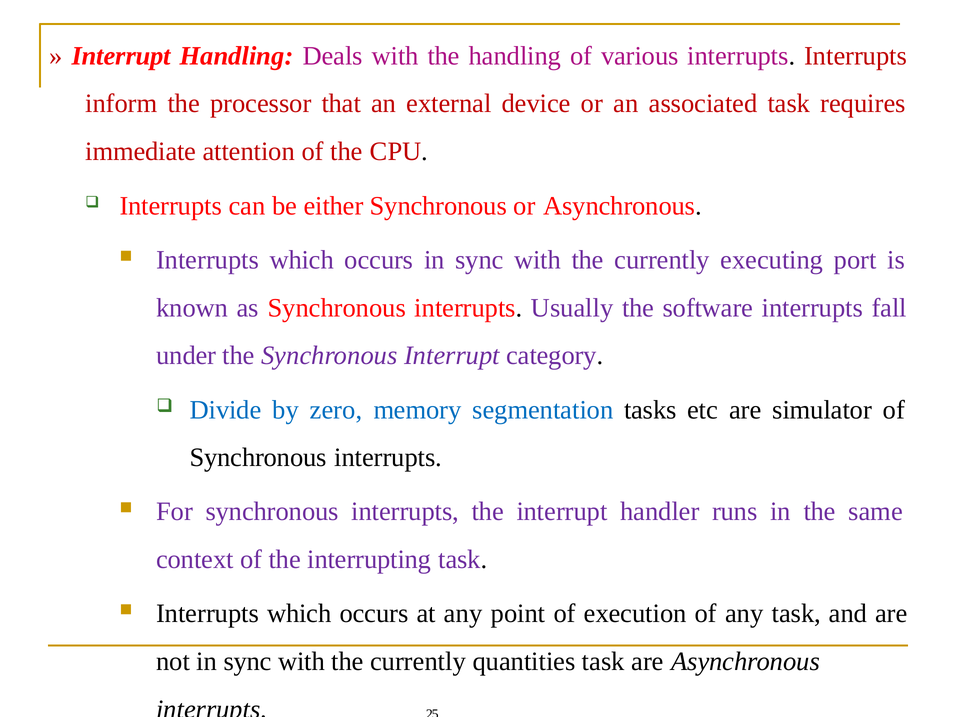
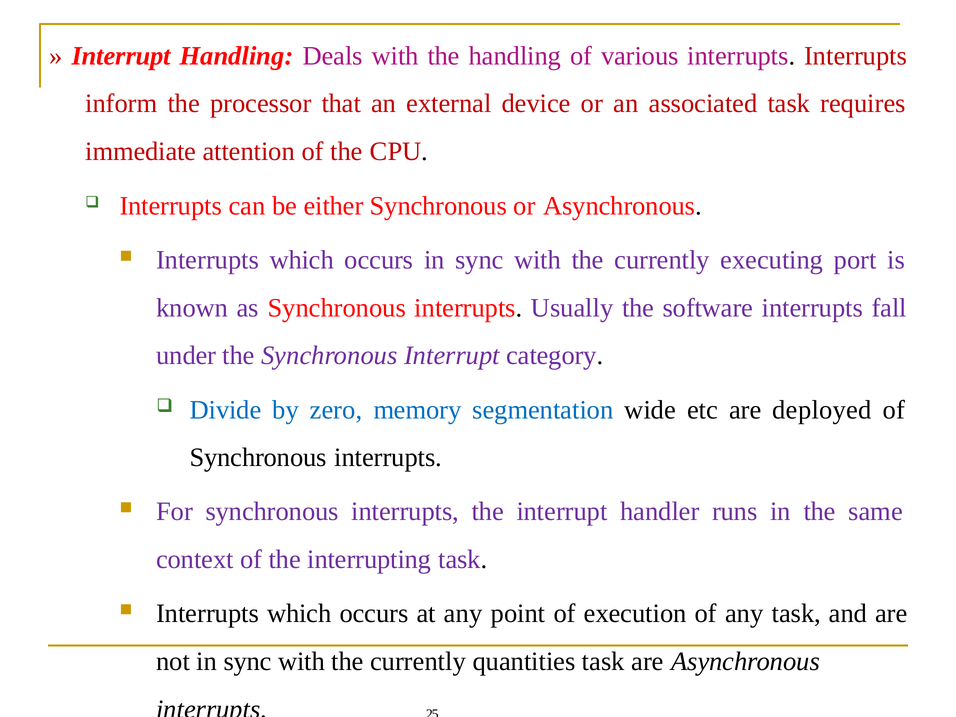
tasks: tasks -> wide
simulator: simulator -> deployed
